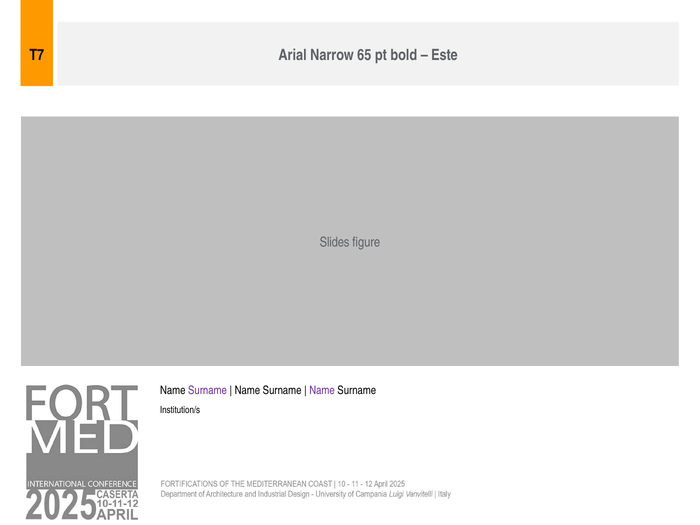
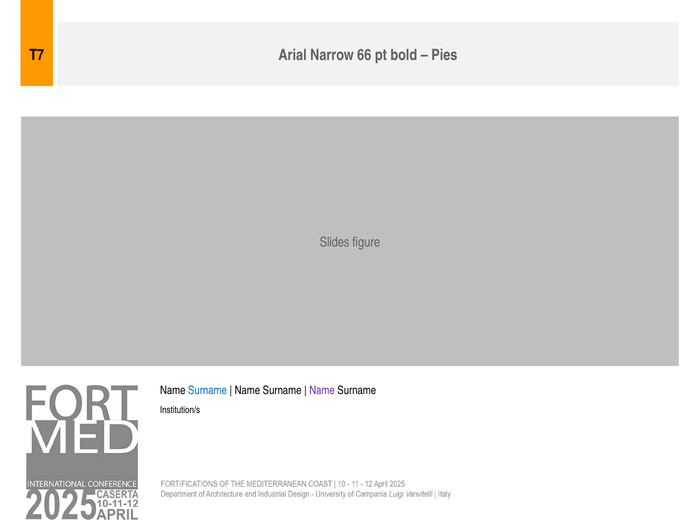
65: 65 -> 66
Este: Este -> Pies
Surname at (207, 390) colour: purple -> blue
